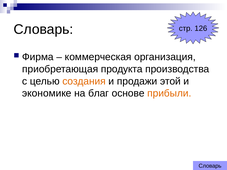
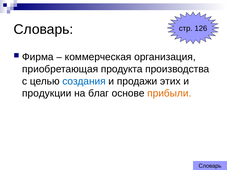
создания colour: orange -> blue
этой: этой -> этих
экономике: экономике -> продукции
